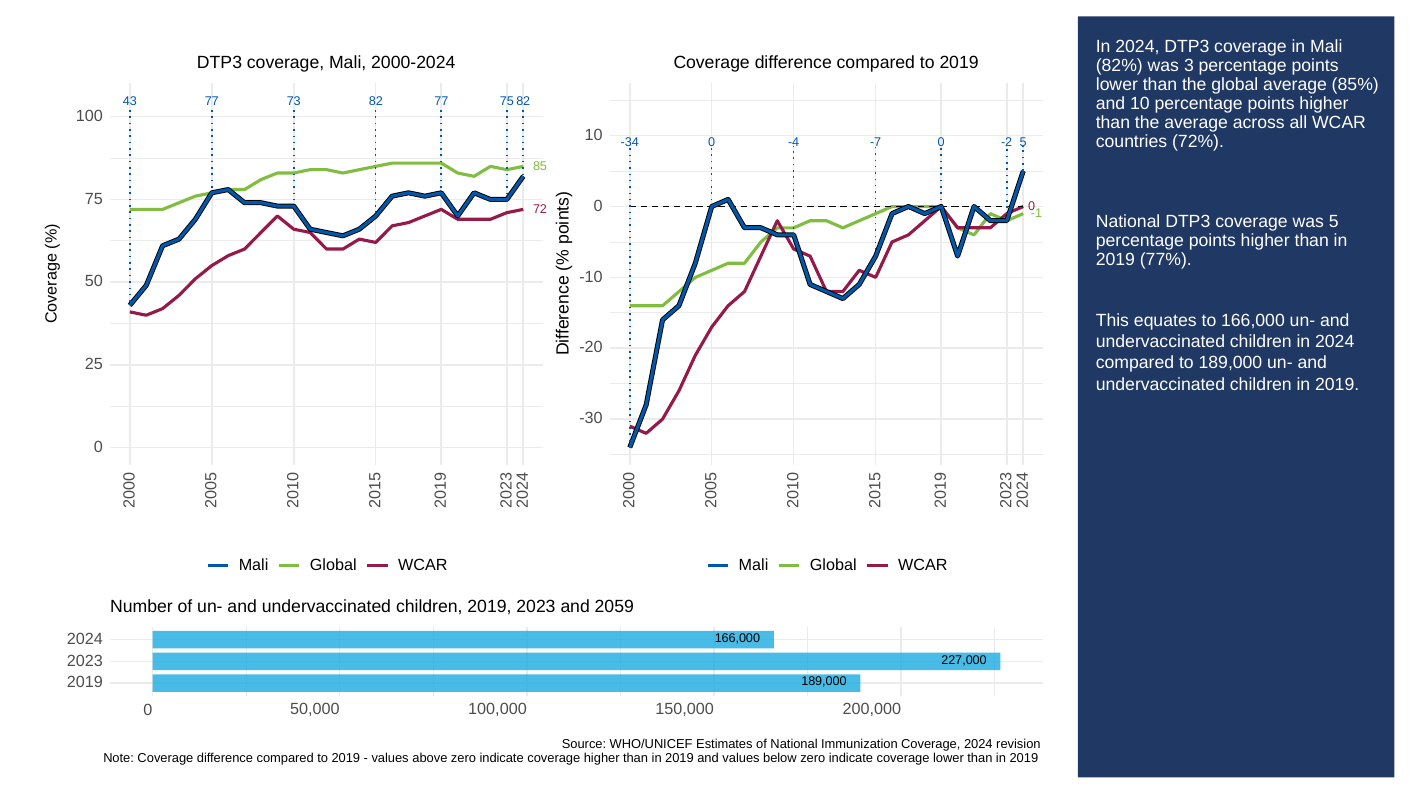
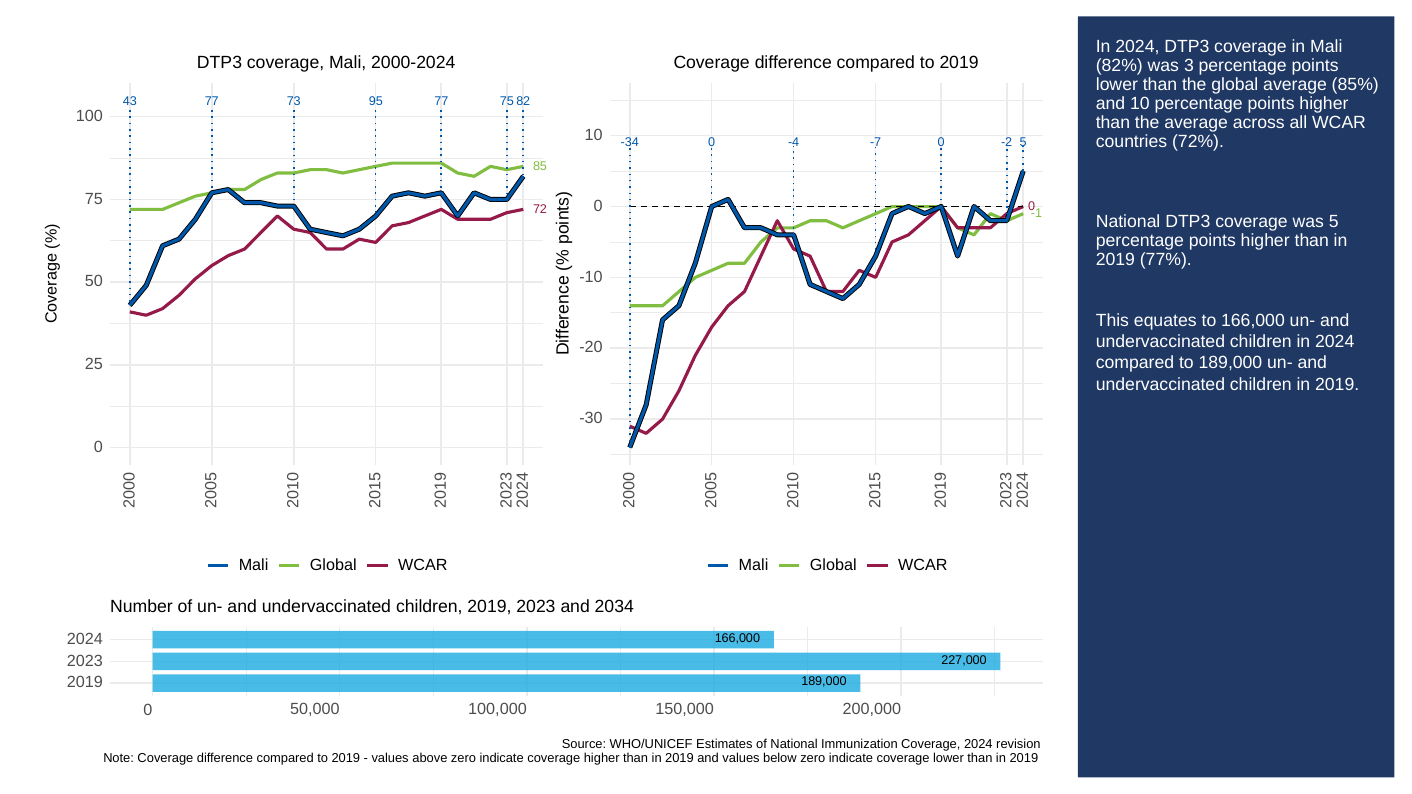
82: 82 -> 95
2059: 2059 -> 2034
